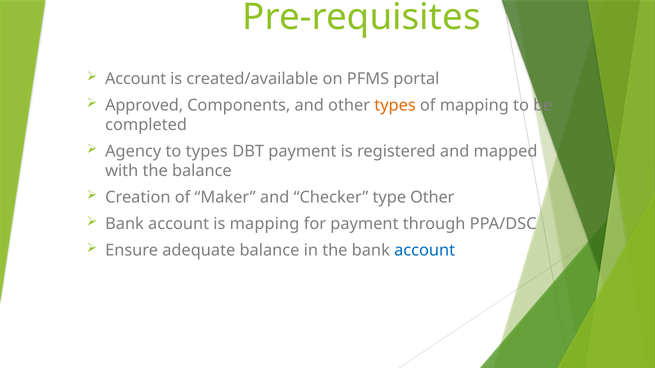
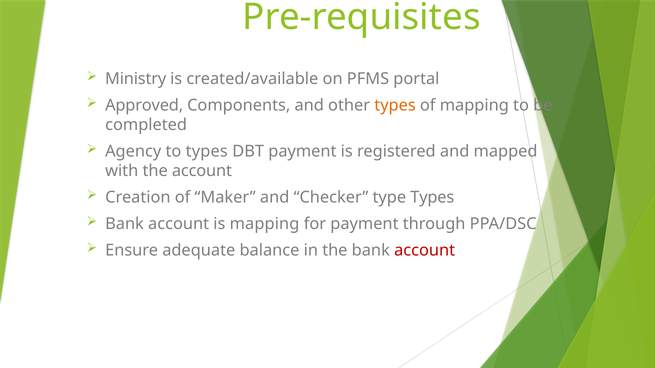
Account at (136, 79): Account -> Ministry
the balance: balance -> account
type Other: Other -> Types
account at (425, 251) colour: blue -> red
